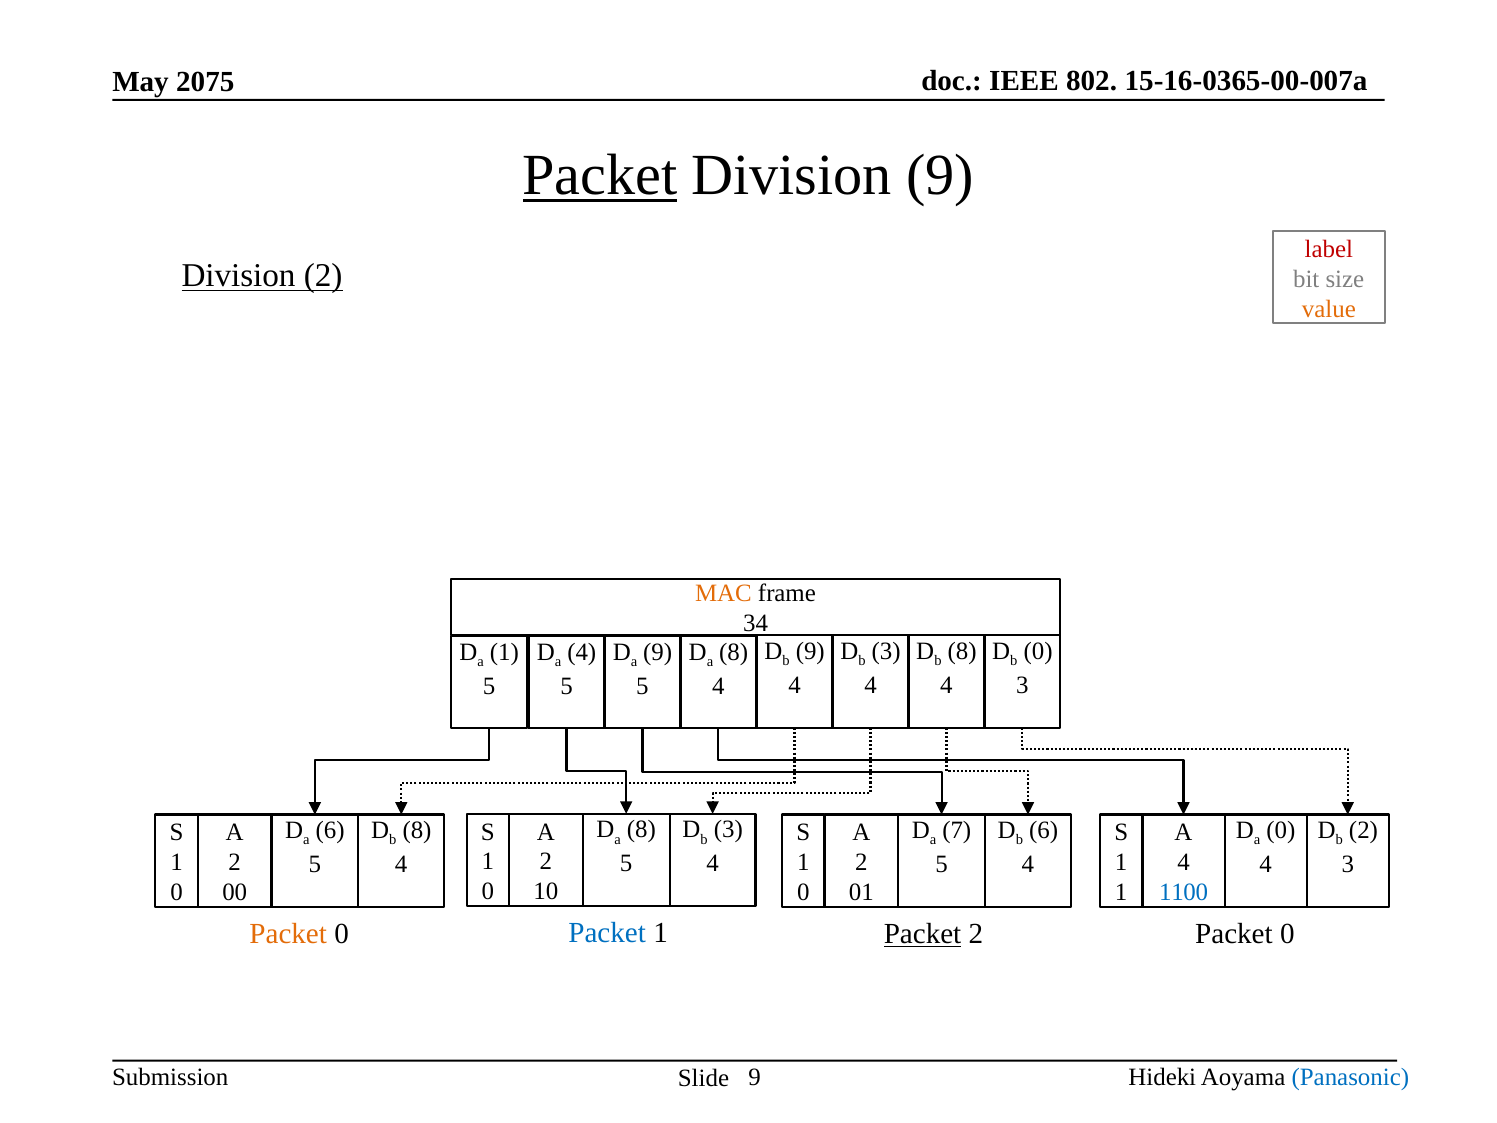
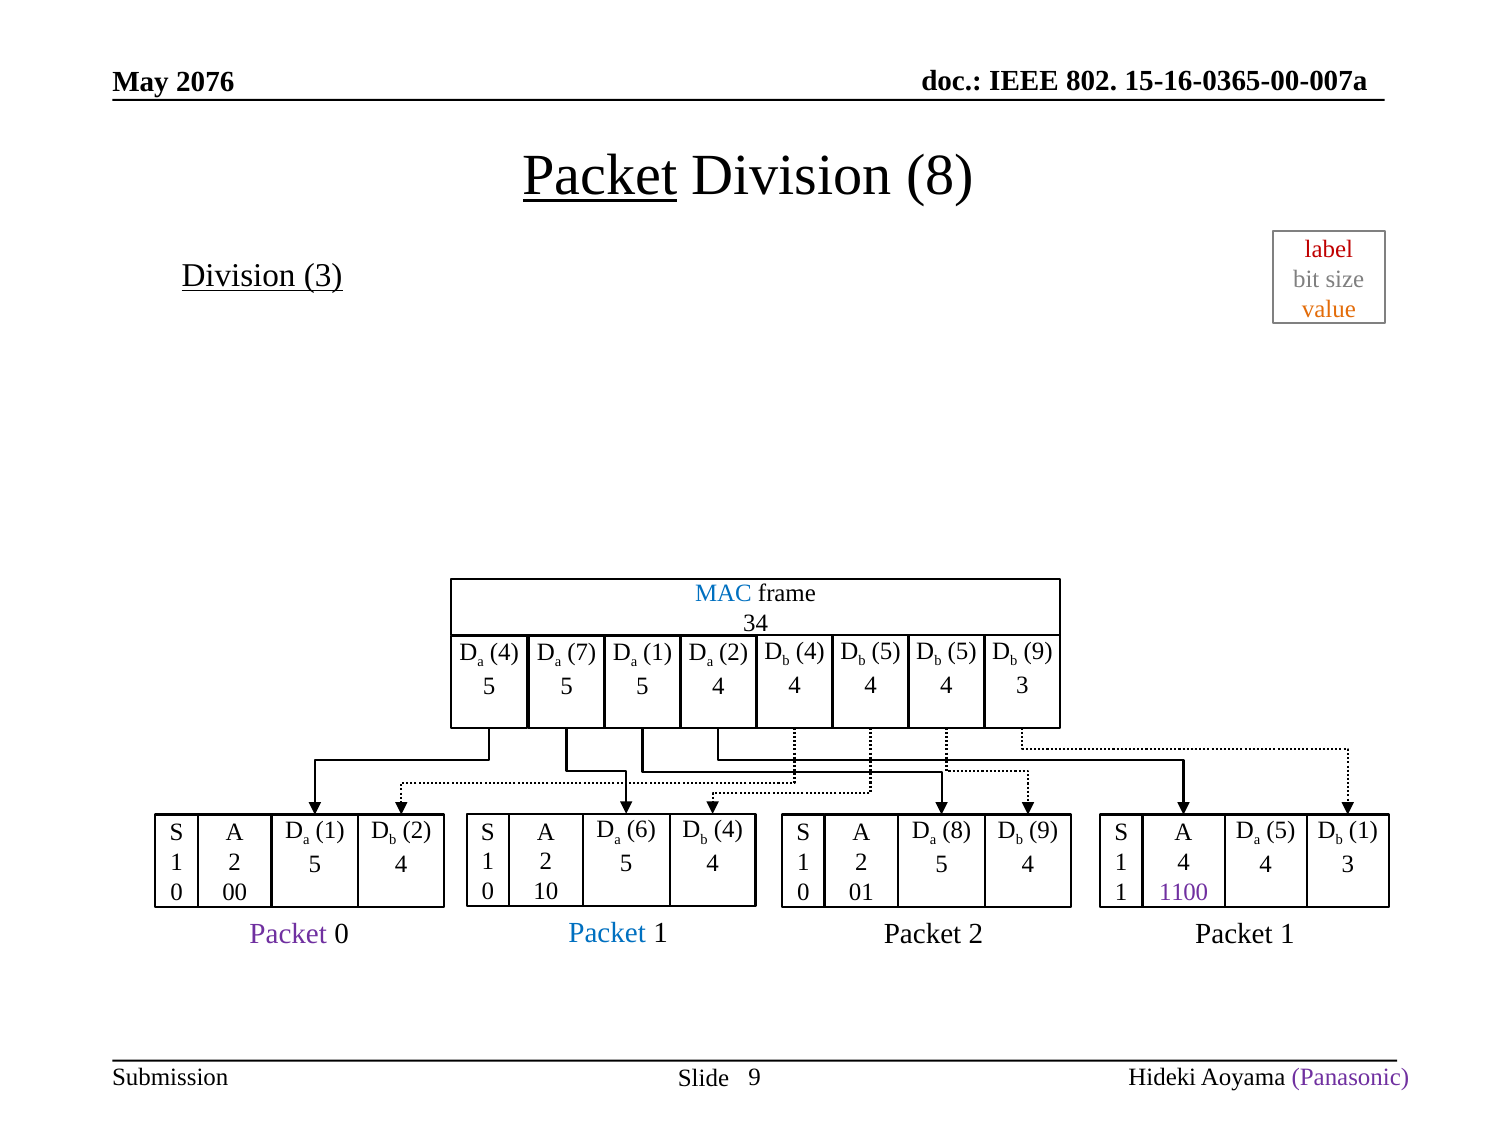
2075: 2075 -> 2076
Division 9: 9 -> 8
Division 2: 2 -> 3
MAC colour: orange -> blue
9 at (810, 651): 9 -> 4
3 at (886, 651): 3 -> 5
8 at (962, 651): 8 -> 5
0 at (1038, 651): 0 -> 9
1 at (504, 652): 1 -> 4
4 at (582, 652): 4 -> 7
9 at (658, 652): 9 -> 1
8 at (734, 652): 8 -> 2
8 at (641, 830): 8 -> 6
3 at (728, 830): 3 -> 4
6 at (330, 830): 6 -> 1
8 at (417, 830): 8 -> 2
a 7: 7 -> 8
6 at (1044, 830): 6 -> 9
a 0: 0 -> 5
2 at (1363, 830): 2 -> 1
1100 colour: blue -> purple
Packet at (288, 934) colour: orange -> purple
Packet at (923, 934) underline: present -> none
2 Packet 0: 0 -> 1
Panasonic colour: blue -> purple
